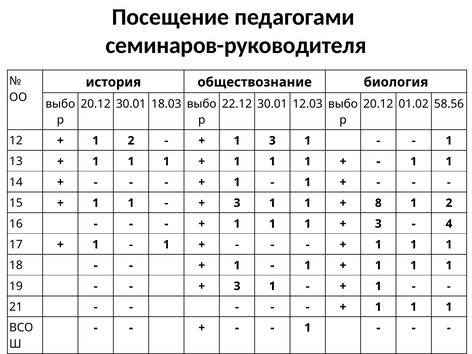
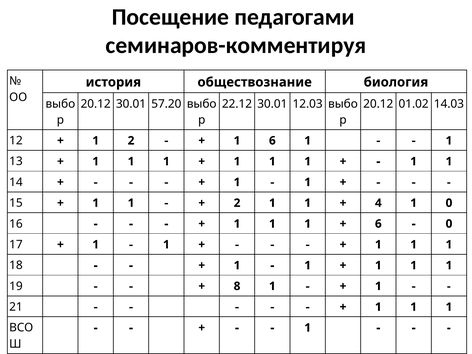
семинаров-руководителя: семинаров-руководителя -> семинаров-комментируя
18.03: 18.03 -> 57.20
58.56: 58.56 -> 14.03
1 3: 3 -> 6
3 at (237, 203): 3 -> 2
8: 8 -> 4
2 at (449, 203): 2 -> 0
3 at (378, 224): 3 -> 6
4 at (449, 224): 4 -> 0
3 at (237, 286): 3 -> 8
